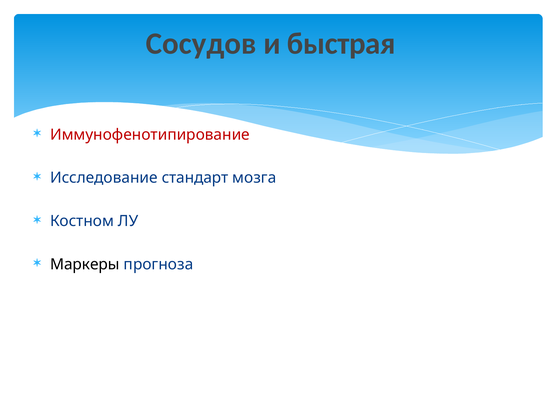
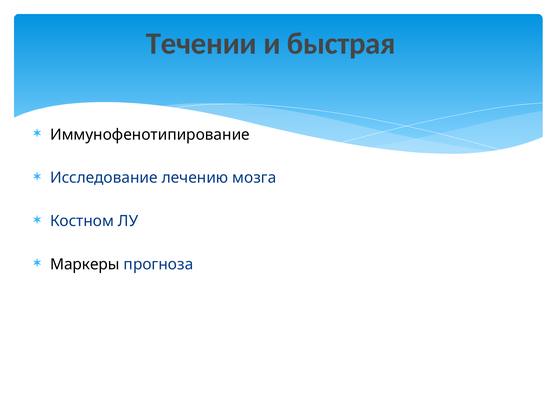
Сосудов: Сосудов -> Течении
Иммунофенотипирование colour: red -> black
стандарт: стандарт -> лечению
